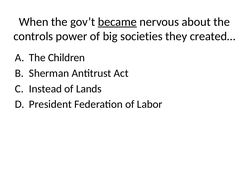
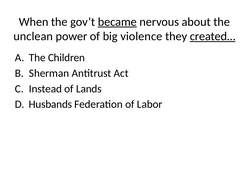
controls: controls -> unclean
societies: societies -> violence
created… underline: none -> present
President: President -> Husbands
